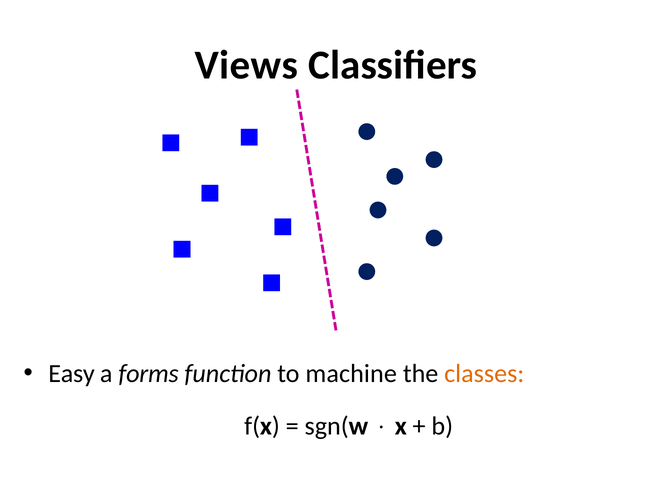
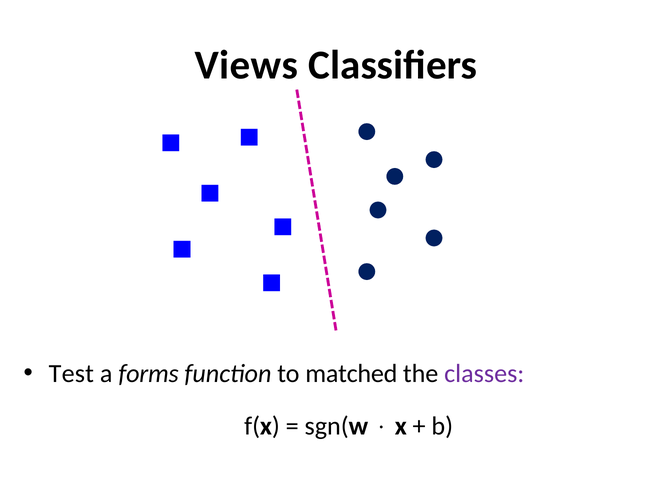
Easy: Easy -> Test
machine: machine -> matched
classes colour: orange -> purple
